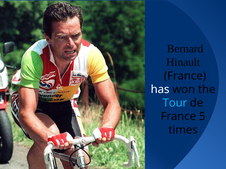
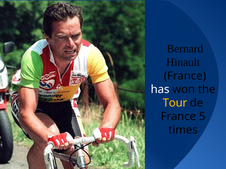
Tour colour: light blue -> yellow
